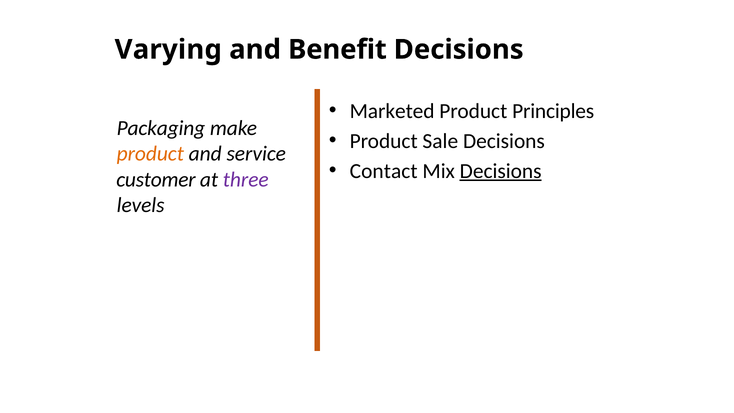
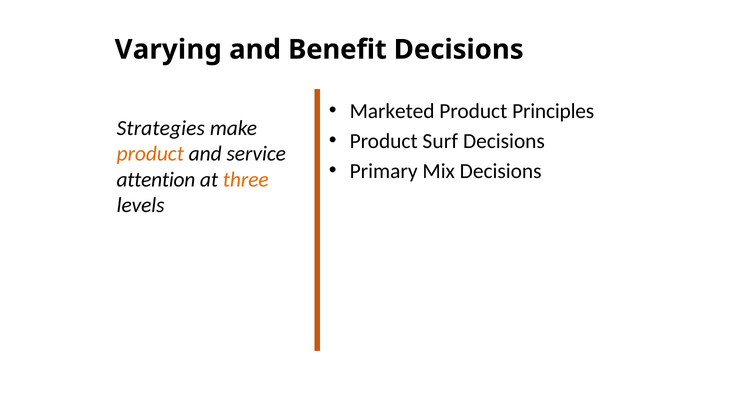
Packaging: Packaging -> Strategies
Sale: Sale -> Surf
Contact: Contact -> Primary
Decisions at (501, 171) underline: present -> none
customer: customer -> attention
three colour: purple -> orange
